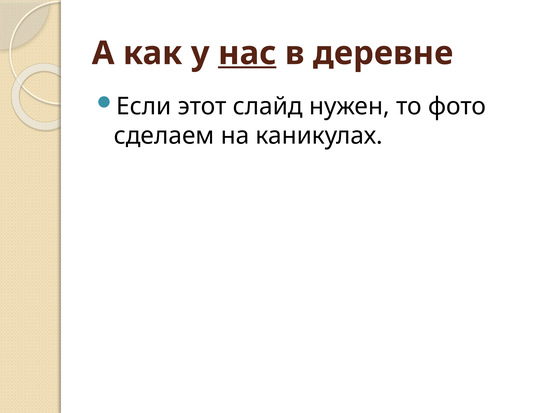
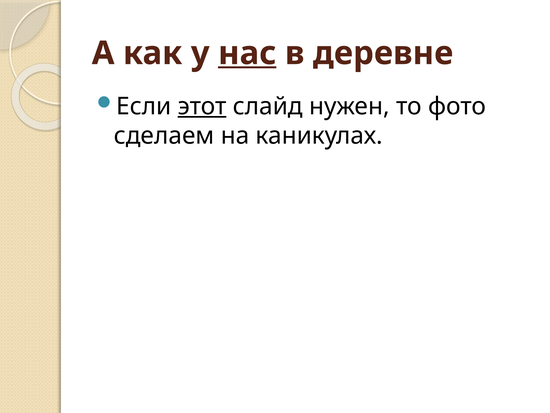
этот underline: none -> present
